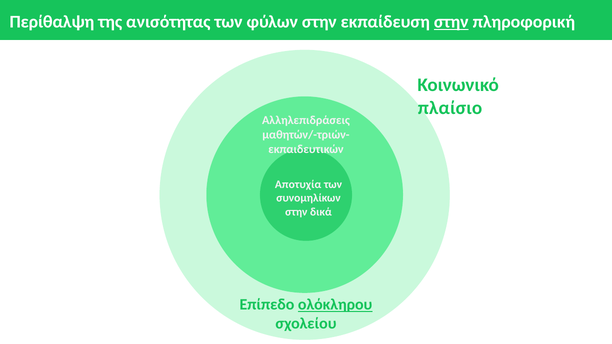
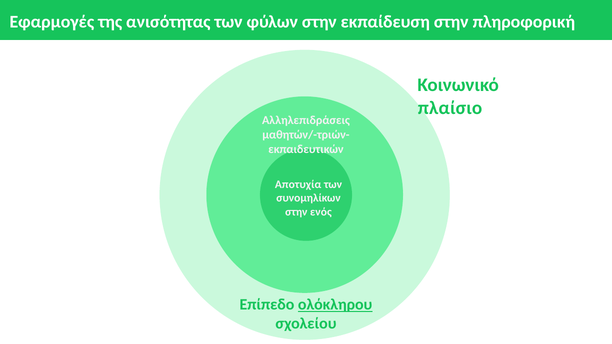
Περίθαλψη: Περίθαλψη -> Εφαρμογές
στην at (451, 22) underline: present -> none
δικά: δικά -> ενός
